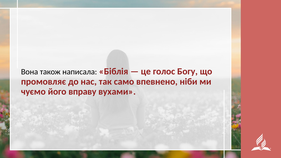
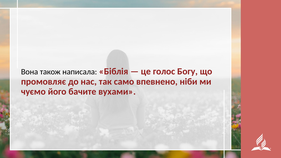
вправу: вправу -> бачите
